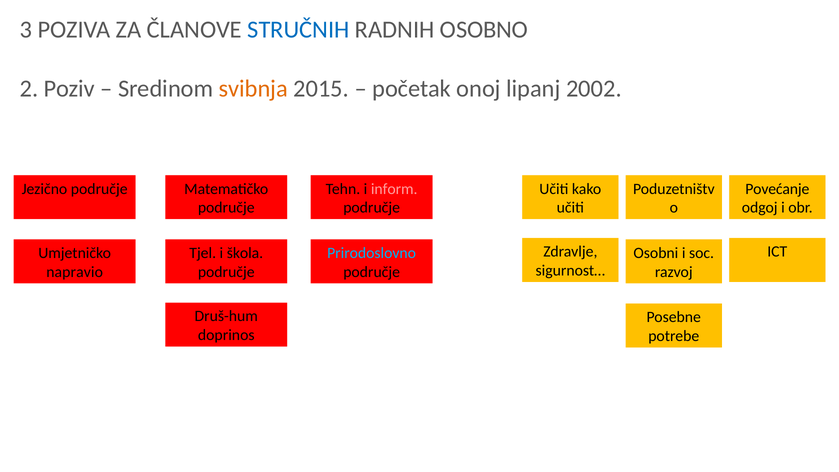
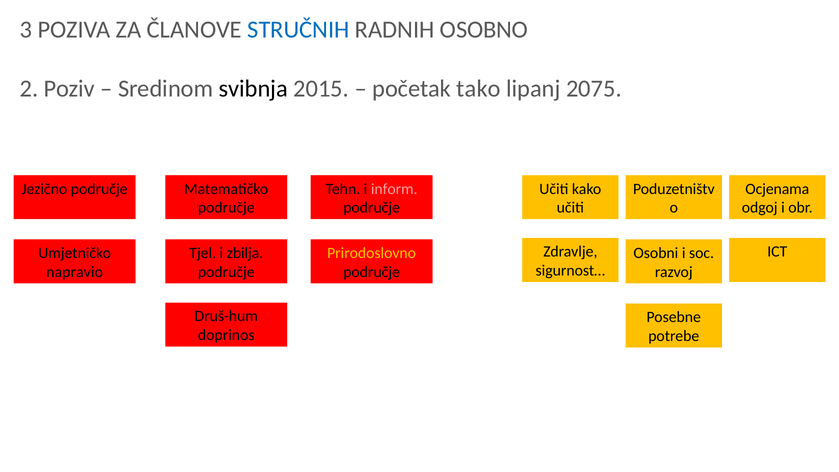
svibnja colour: orange -> black
onoj: onoj -> tako
2002: 2002 -> 2075
Povećanje: Povećanje -> Ocjenama
škola: škola -> zbilja
Prirodoslovno colour: light blue -> yellow
